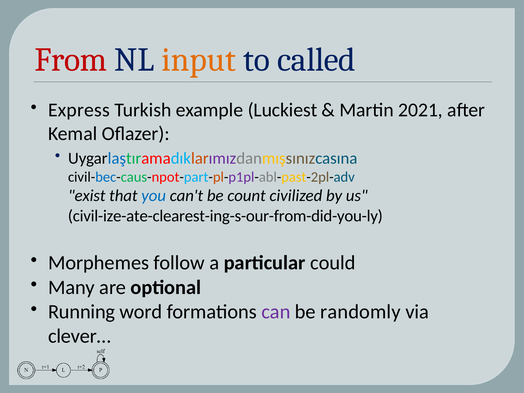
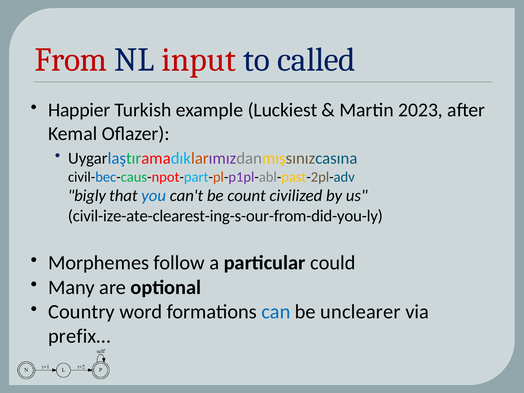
input colour: orange -> red
Express: Express -> Happier
2021: 2021 -> 2023
exist: exist -> bigly
Running: Running -> Country
can colour: purple -> blue
randomly: randomly -> unclearer
clever…: clever… -> prefix…
